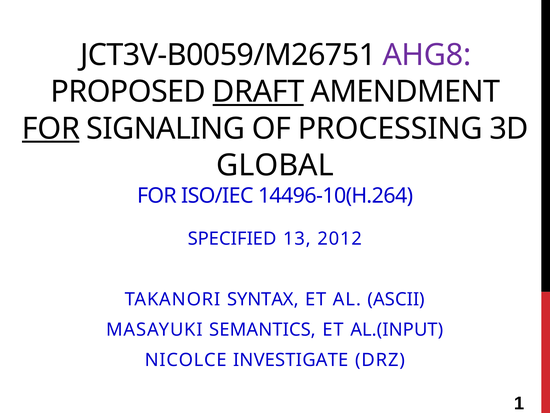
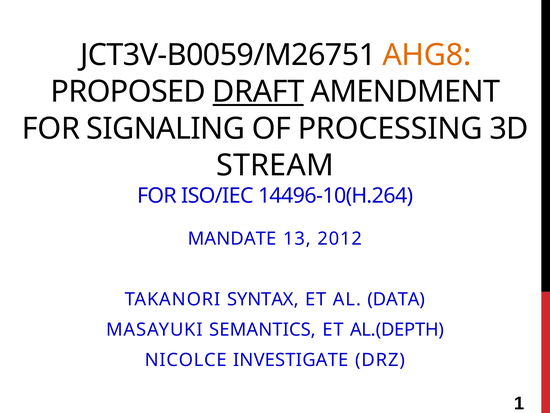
AHG8 colour: purple -> orange
FOR at (51, 128) underline: present -> none
GLOBAL: GLOBAL -> STREAM
SPECIFIED: SPECIFIED -> MANDATE
ASCII: ASCII -> DATA
AL.(INPUT: AL.(INPUT -> AL.(DEPTH
